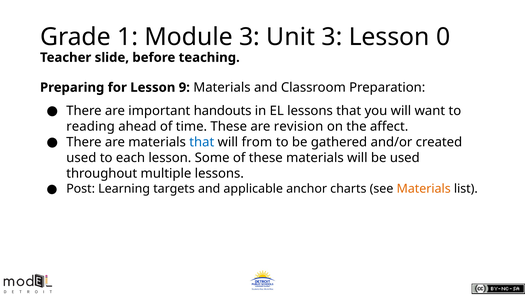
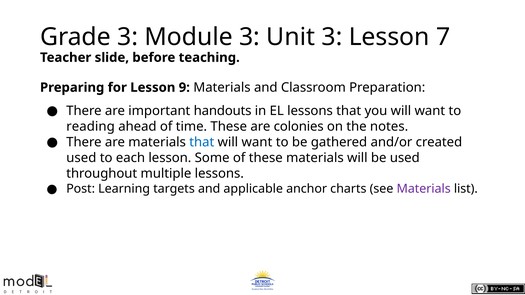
Grade 1: 1 -> 3
0: 0 -> 7
revision: revision -> colonies
affect: affect -> notes
from at (257, 142): from -> want
Materials at (424, 189) colour: orange -> purple
